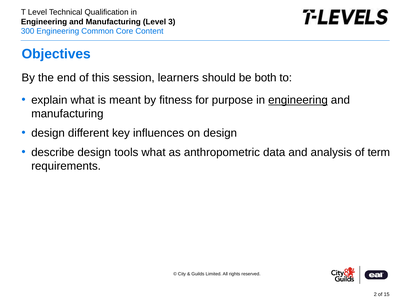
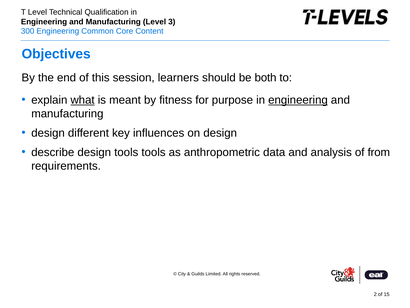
what at (83, 100) underline: none -> present
tools what: what -> tools
term: term -> from
